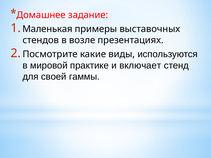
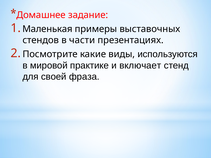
возле: возле -> части
гаммы: гаммы -> фраза
